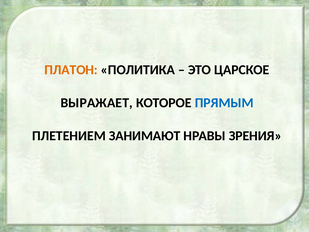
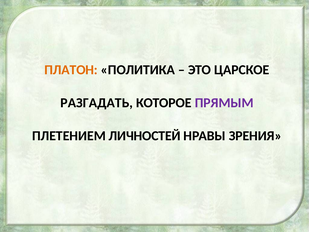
ВЫРАЖАЕТ: ВЫРАЖАЕТ -> РАЗГАДАТЬ
ПРЯМЫМ colour: blue -> purple
ЗАНИМАЮТ: ЗАНИМАЮТ -> ЛИЧНОСТЕЙ
